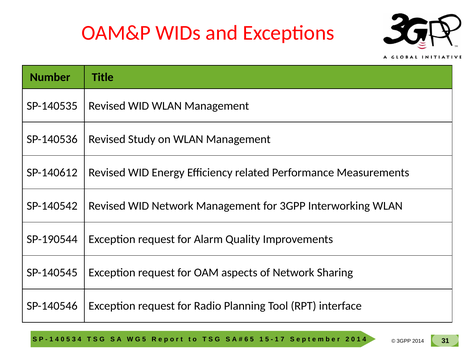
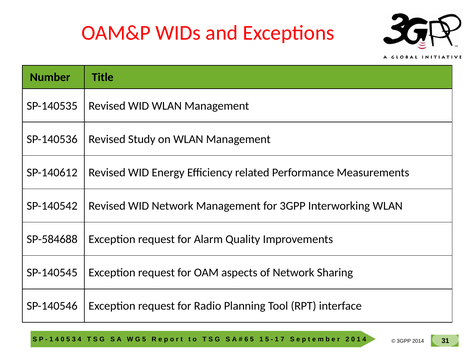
SP-190544: SP-190544 -> SP-584688
